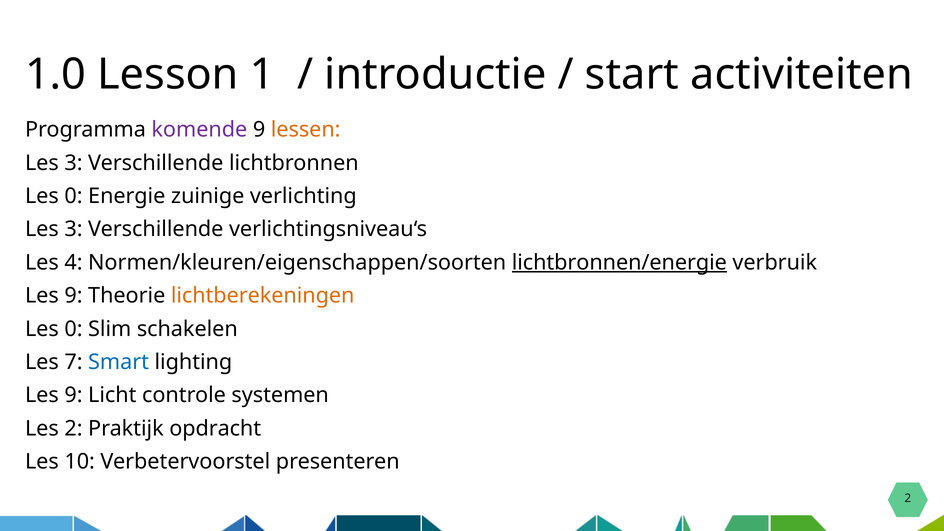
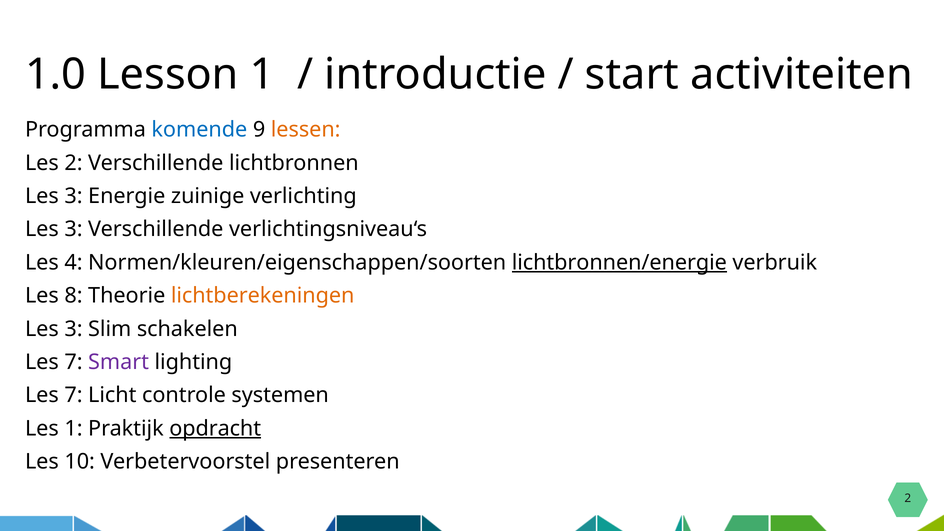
komende colour: purple -> blue
3 at (73, 163): 3 -> 2
0 at (73, 196): 0 -> 3
9 at (73, 296): 9 -> 8
0 at (73, 329): 0 -> 3
Smart colour: blue -> purple
9 at (73, 395): 9 -> 7
Les 2: 2 -> 1
opdracht underline: none -> present
